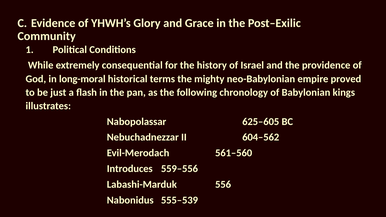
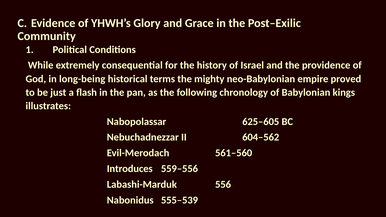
long-moral: long-moral -> long-being
